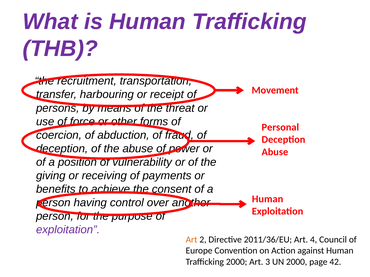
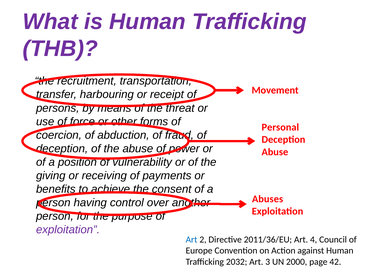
Human at (268, 199): Human -> Abuses
Art at (192, 240) colour: orange -> blue
Trafficking 2000: 2000 -> 2032
